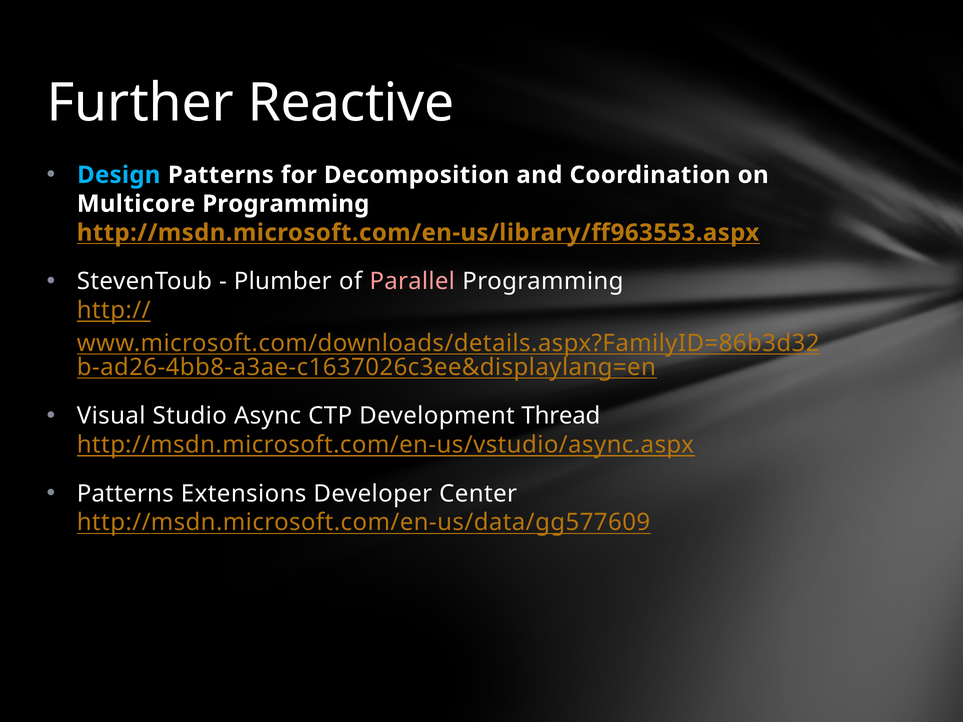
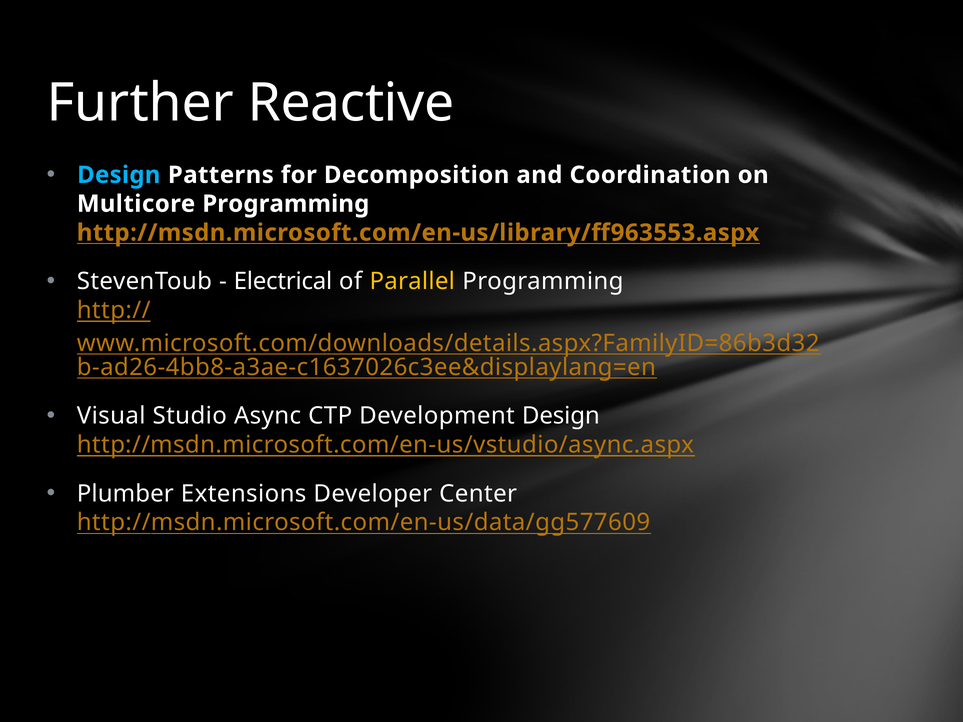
Plumber: Plumber -> Electrical
Parallel colour: pink -> yellow
Development Thread: Thread -> Design
Patterns at (125, 494): Patterns -> Plumber
